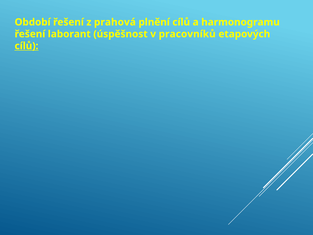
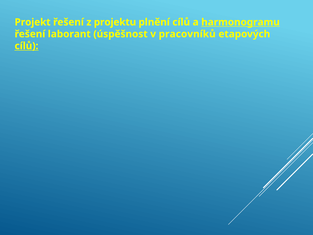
Období: Období -> Projekt
prahová: prahová -> projektu
harmonogramu underline: none -> present
